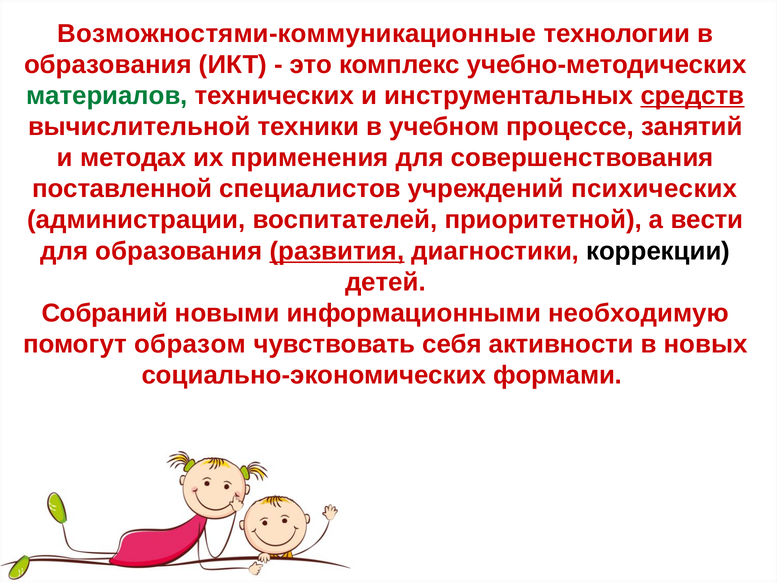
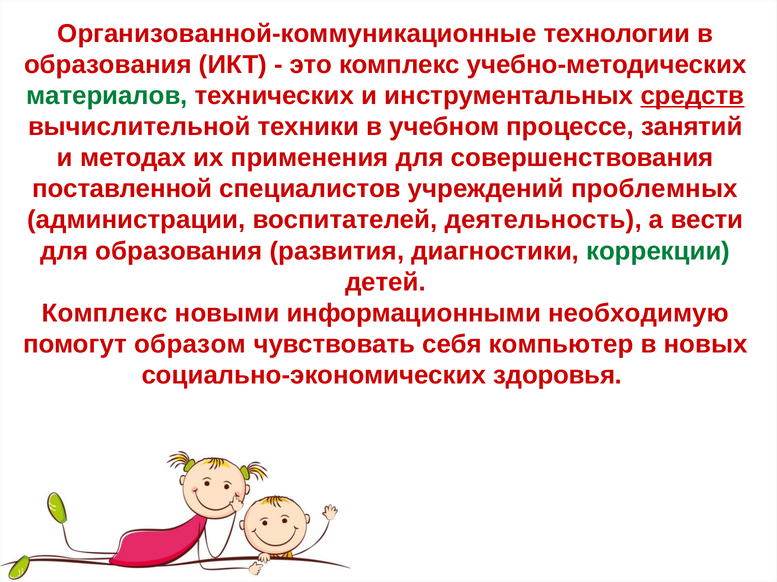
Возможностями-коммуникационные: Возможностями-коммуникационные -> Организованной-коммуникационные
психических: психических -> проблемных
приоритетной: приоритетной -> деятельность
развития underline: present -> none
коррекции colour: black -> green
Собраний at (105, 313): Собраний -> Комплекс
активности: активности -> компьютер
формами: формами -> здоровья
